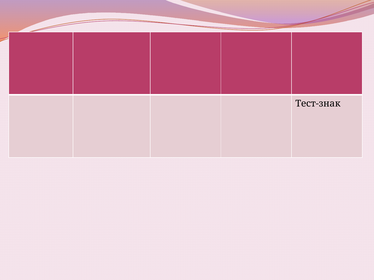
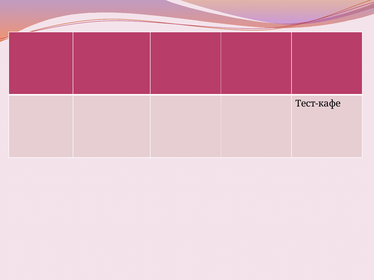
Тест-знак: Тест-знак -> Тест-кафе
